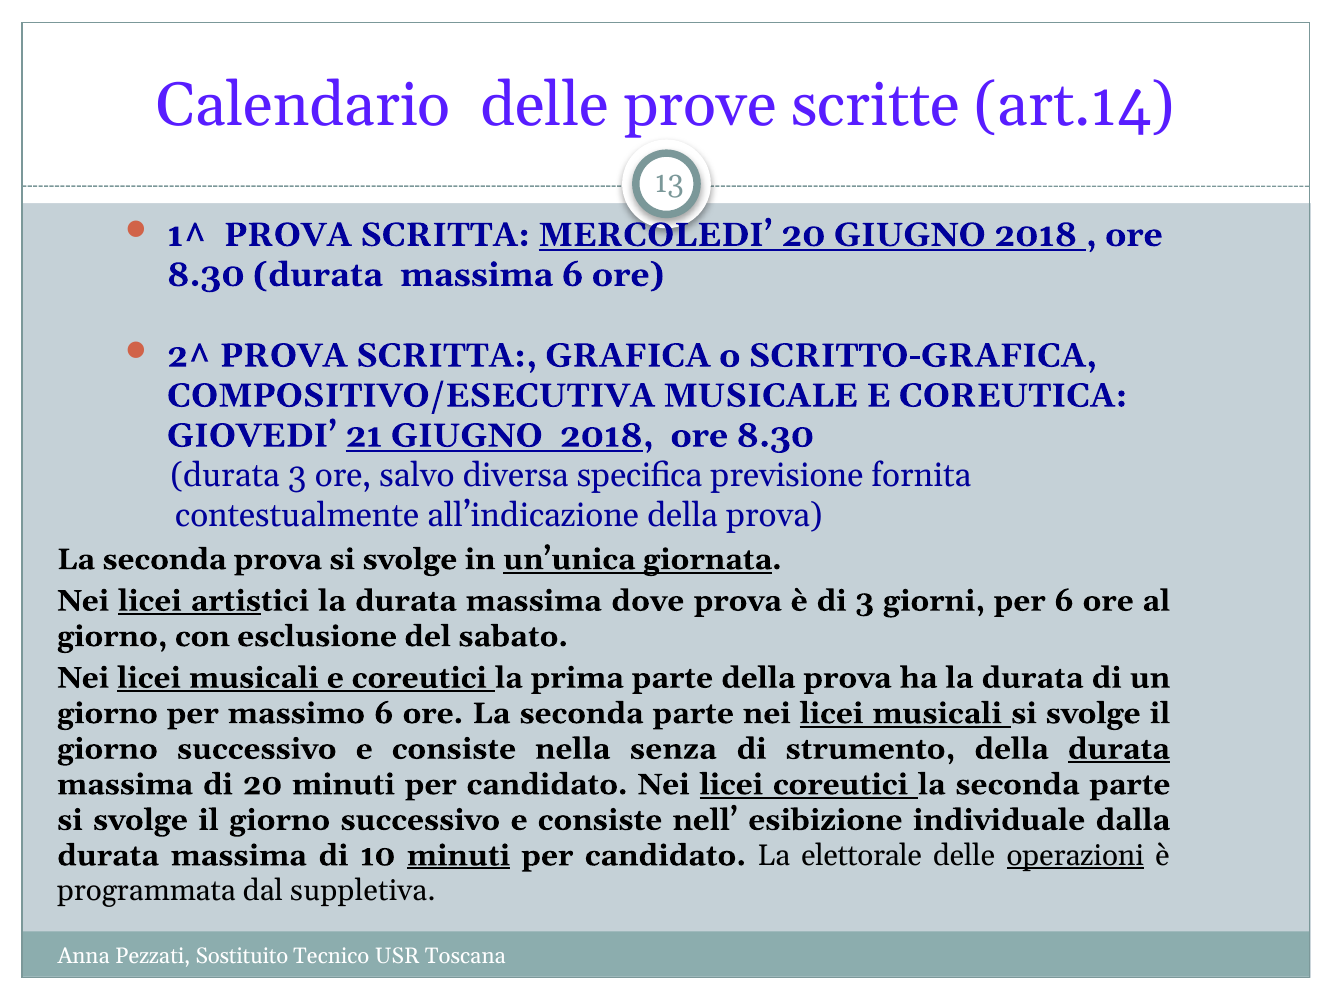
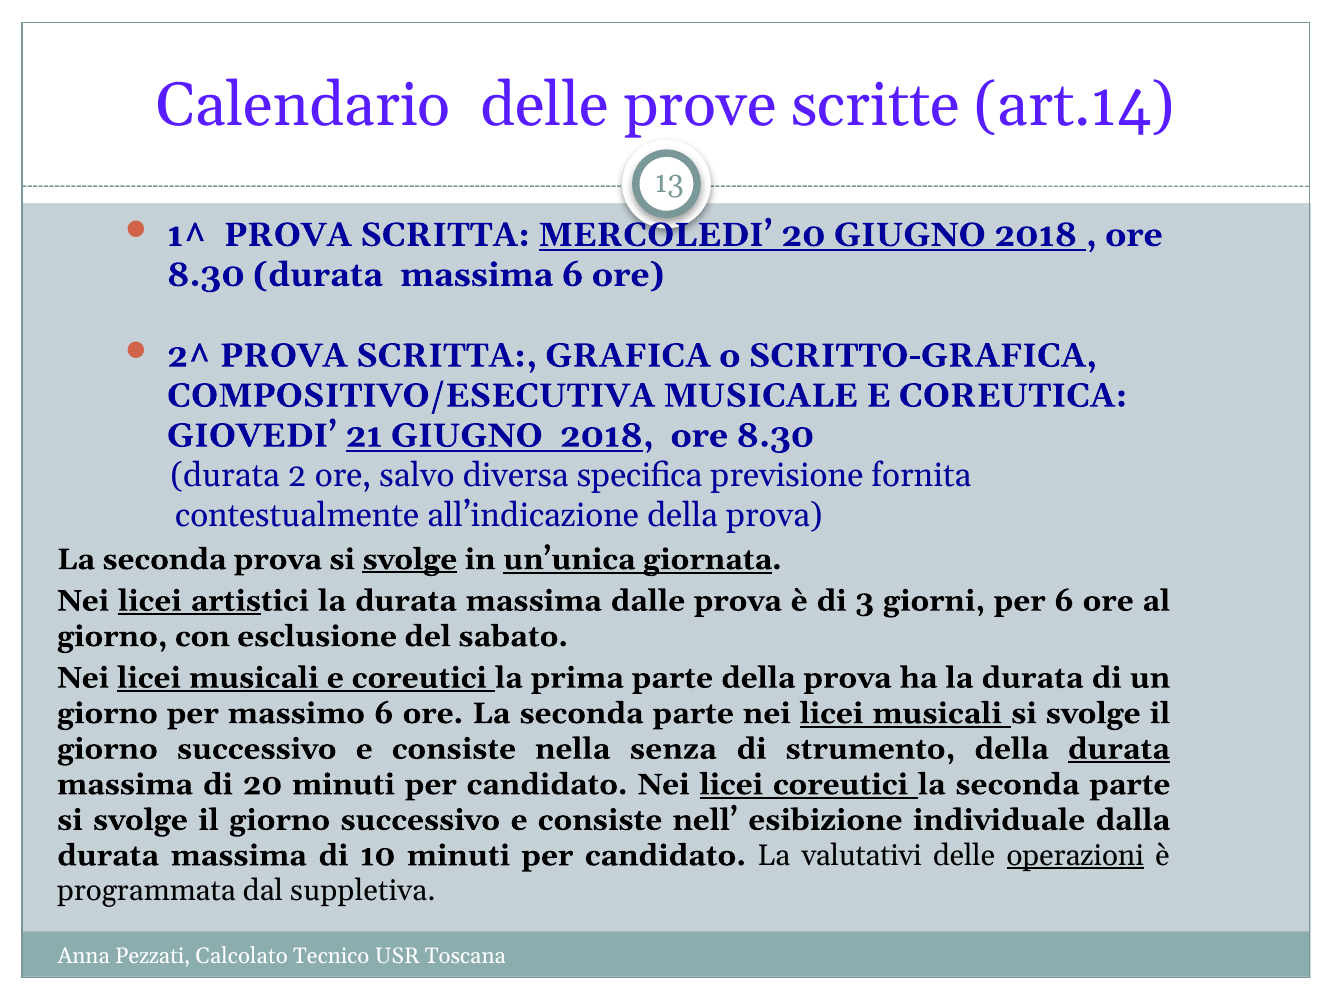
durata 3: 3 -> 2
svolge at (410, 559) underline: none -> present
dove: dove -> dalle
minuti at (458, 855) underline: present -> none
elettorale: elettorale -> valutativi
Sostituito: Sostituito -> Calcolato
